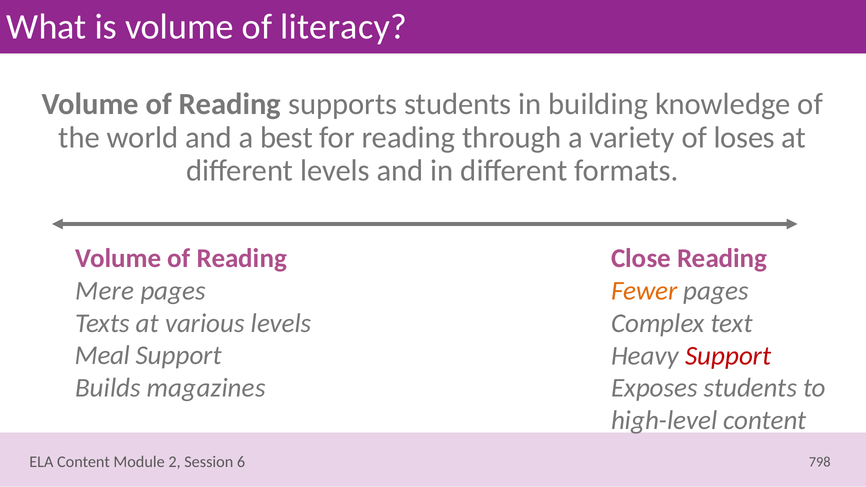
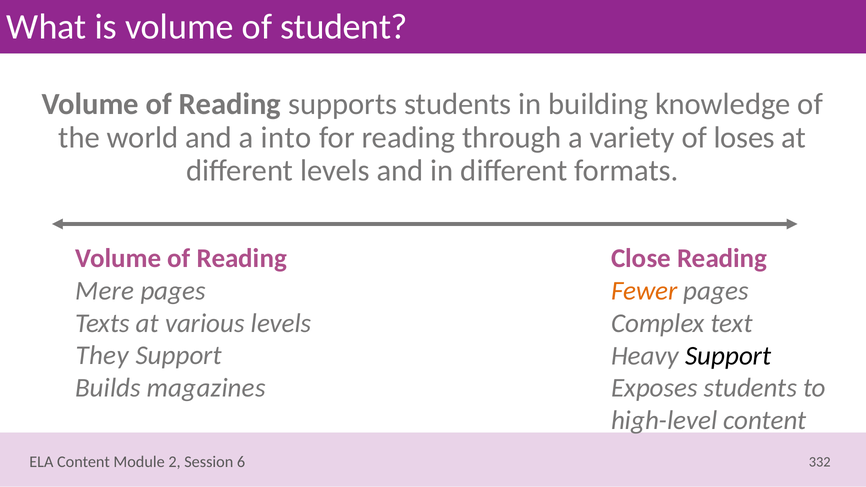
literacy: literacy -> student
best: best -> into
Meal: Meal -> They
Support at (728, 356) colour: red -> black
798: 798 -> 332
